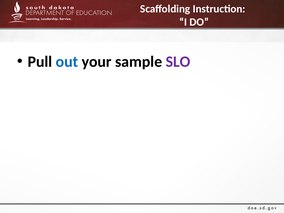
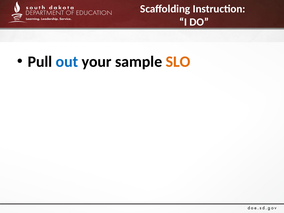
SLO colour: purple -> orange
